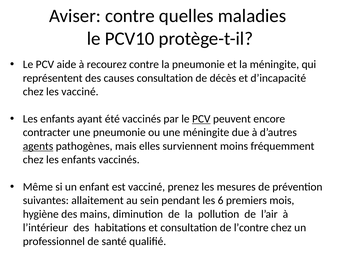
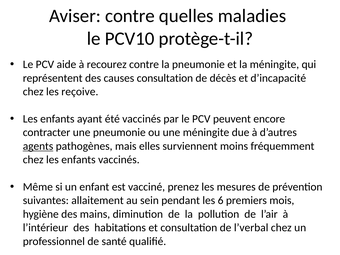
les vacciné: vacciné -> reçoive
PCV at (201, 119) underline: present -> none
l’contre: l’contre -> l’verbal
